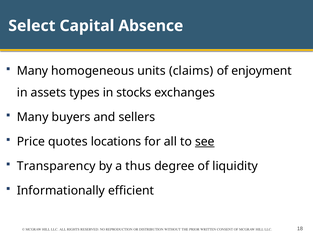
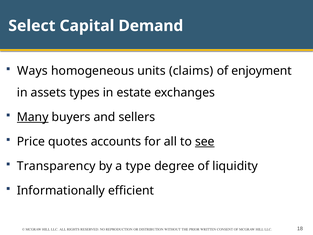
Absence: Absence -> Demand
Many at (33, 71): Many -> Ways
stocks: stocks -> estate
Many at (33, 117) underline: none -> present
locations: locations -> accounts
thus: thus -> type
